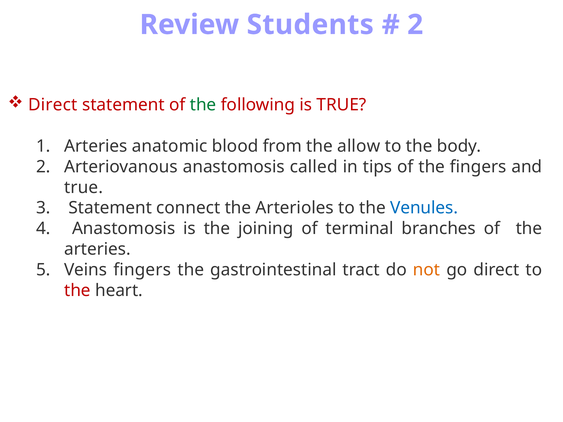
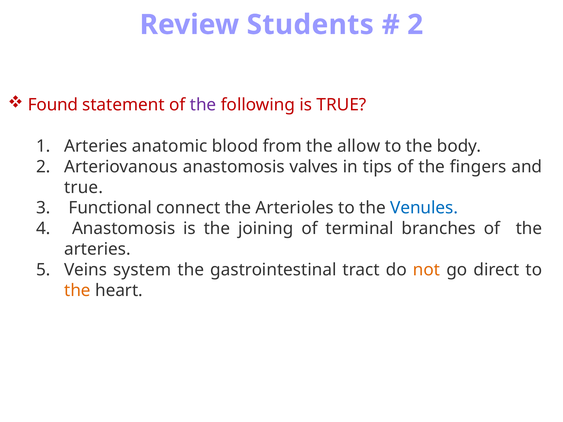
Direct at (53, 105): Direct -> Found
the at (203, 105) colour: green -> purple
called: called -> valves
Statement at (110, 208): Statement -> Functional
Veins fingers: fingers -> system
the at (77, 291) colour: red -> orange
